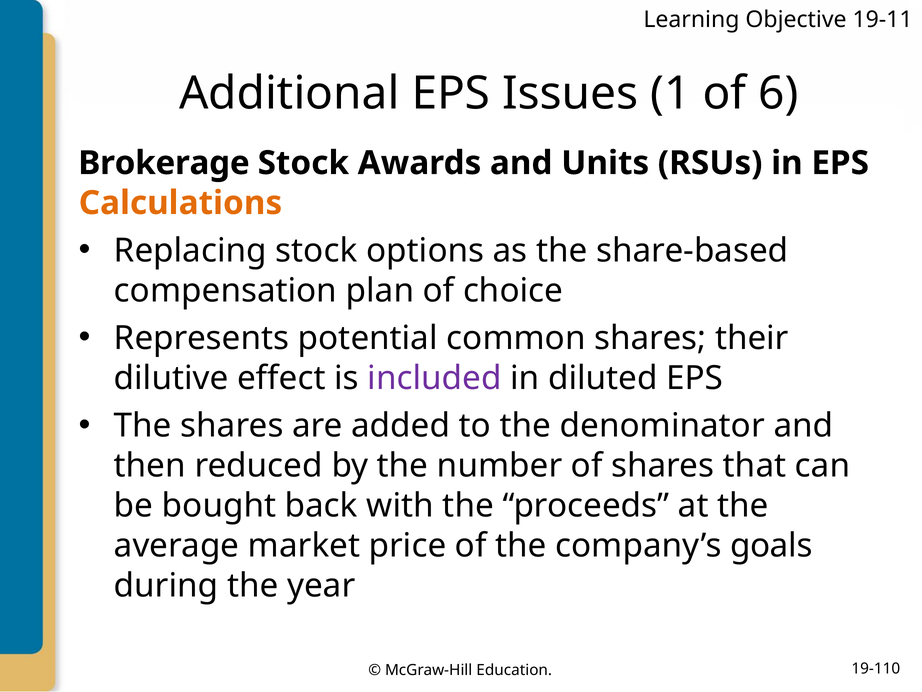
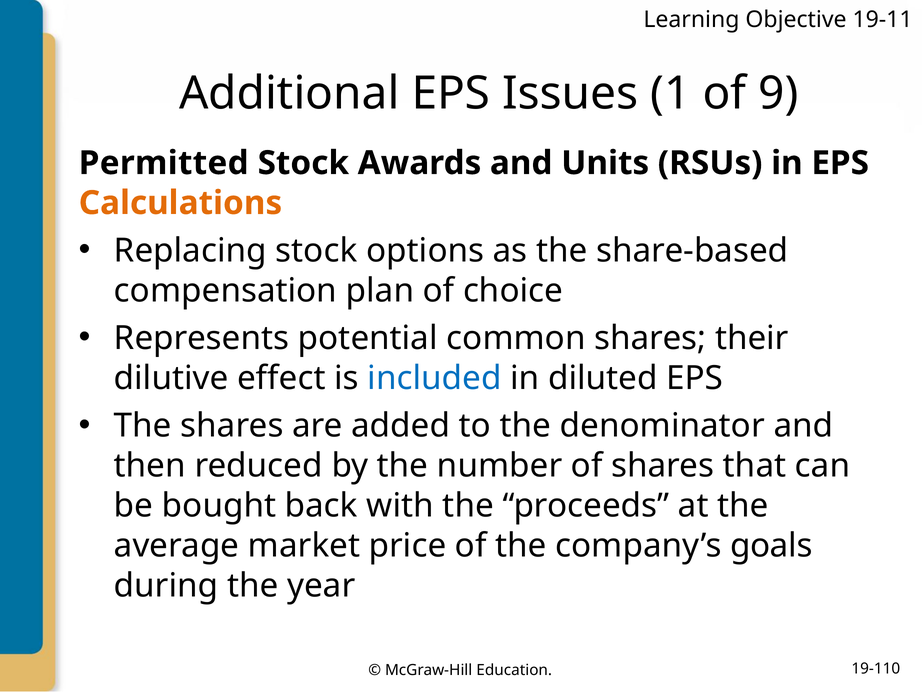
6: 6 -> 9
Brokerage: Brokerage -> Permitted
included colour: purple -> blue
